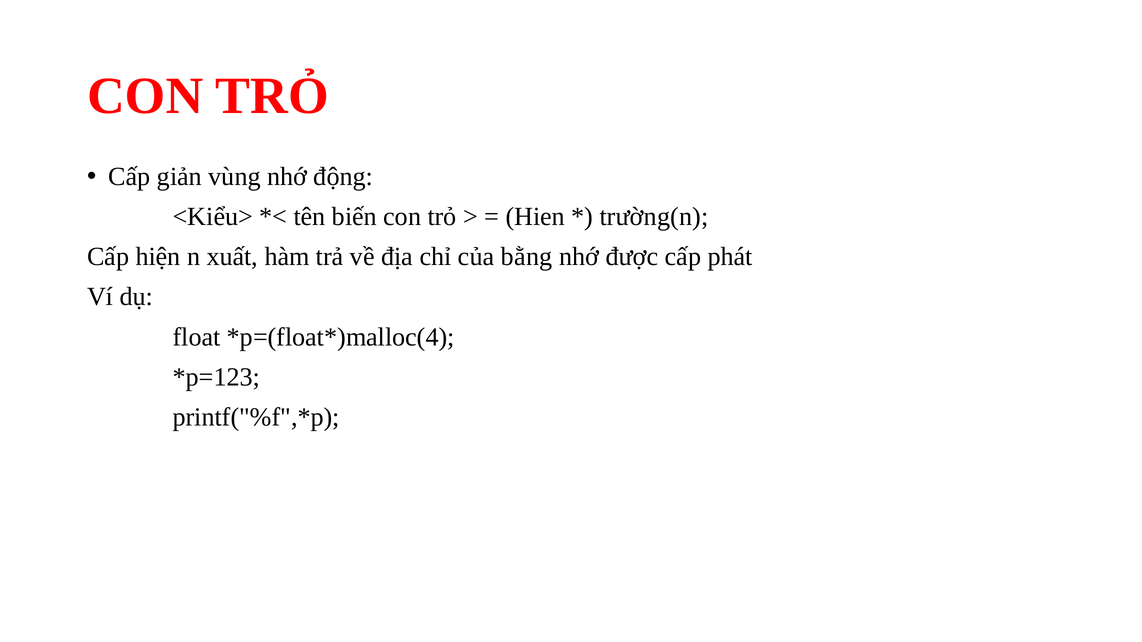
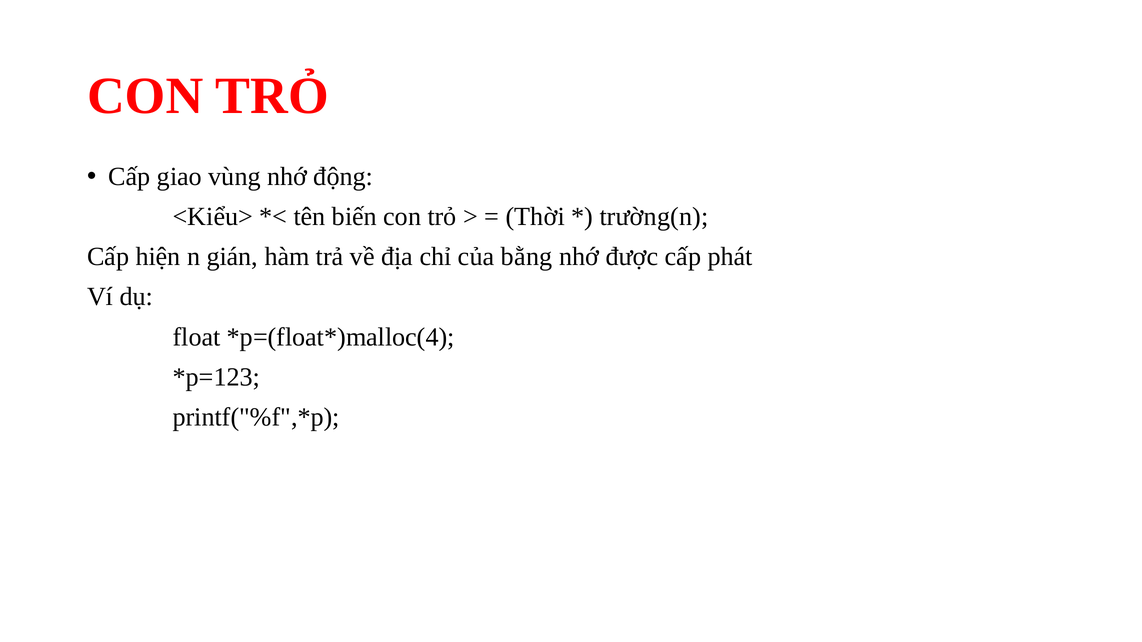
giản: giản -> giao
Hien: Hien -> Thời
xuất: xuất -> gián
